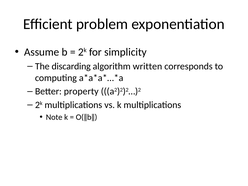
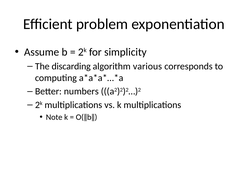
written: written -> various
property: property -> numbers
